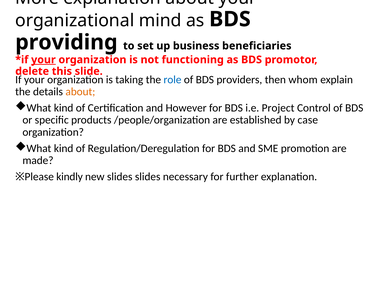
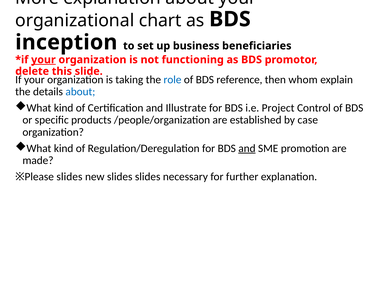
mind: mind -> chart
providing: providing -> inception
providers: providers -> reference
about at (80, 92) colour: orange -> blue
However: However -> Illustrate
and at (247, 148) underline: none -> present
Please kindly: kindly -> slides
